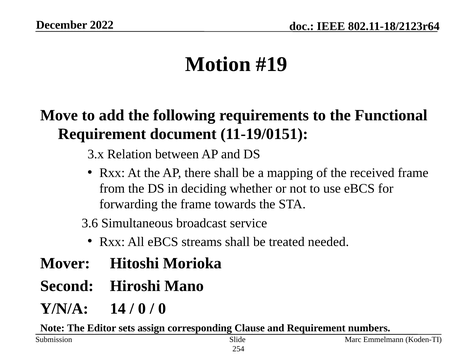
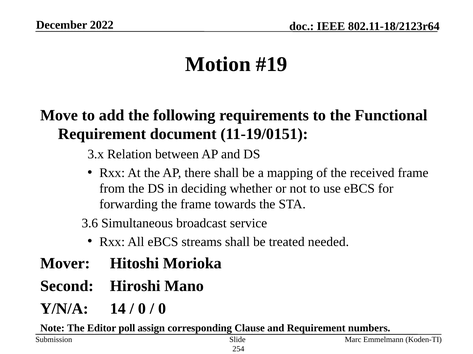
sets: sets -> poll
